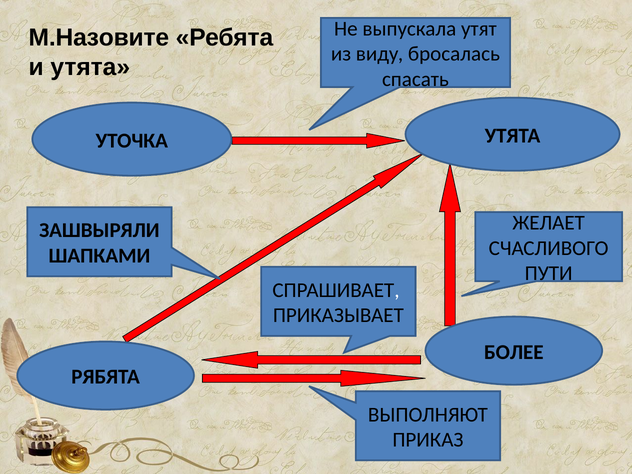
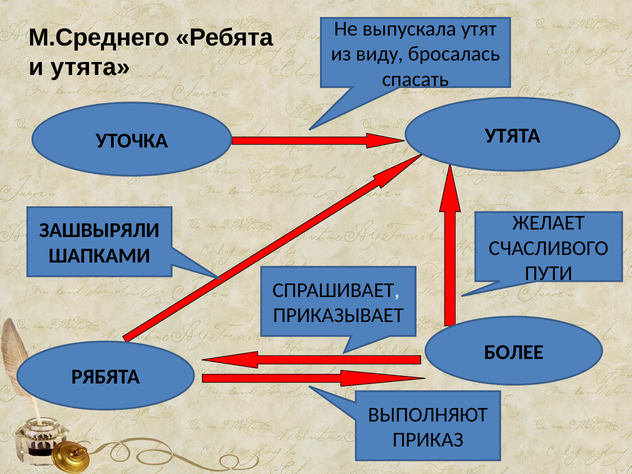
М.Назовите: М.Назовите -> М.Среднего
